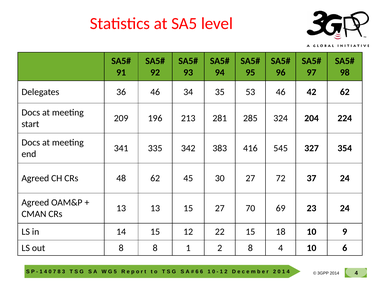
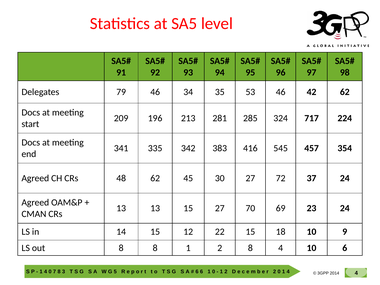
36: 36 -> 79
204: 204 -> 717
327: 327 -> 457
